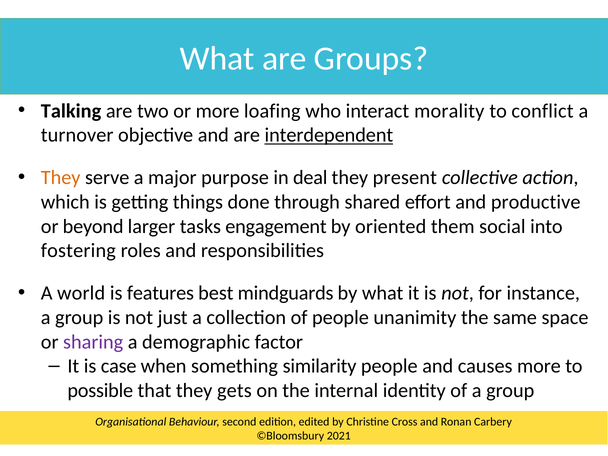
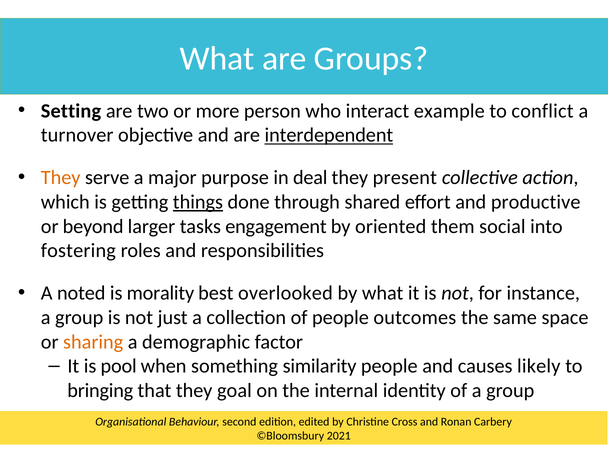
Talking: Talking -> Setting
loafing: loafing -> person
morality: morality -> example
things underline: none -> present
world: world -> noted
features: features -> morality
mindguards: mindguards -> overlooked
unanimity: unanimity -> outcomes
sharing colour: purple -> orange
case: case -> pool
causes more: more -> likely
possible: possible -> bringing
gets: gets -> goal
